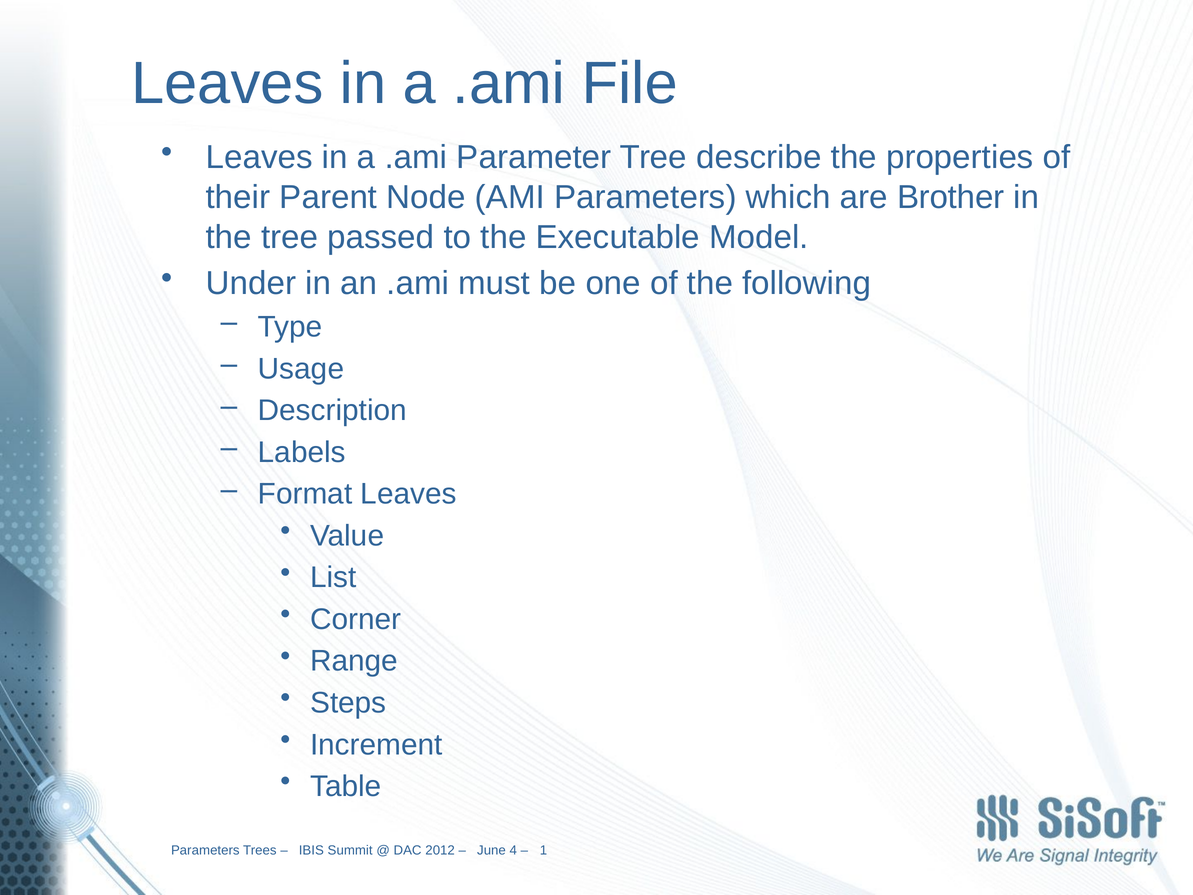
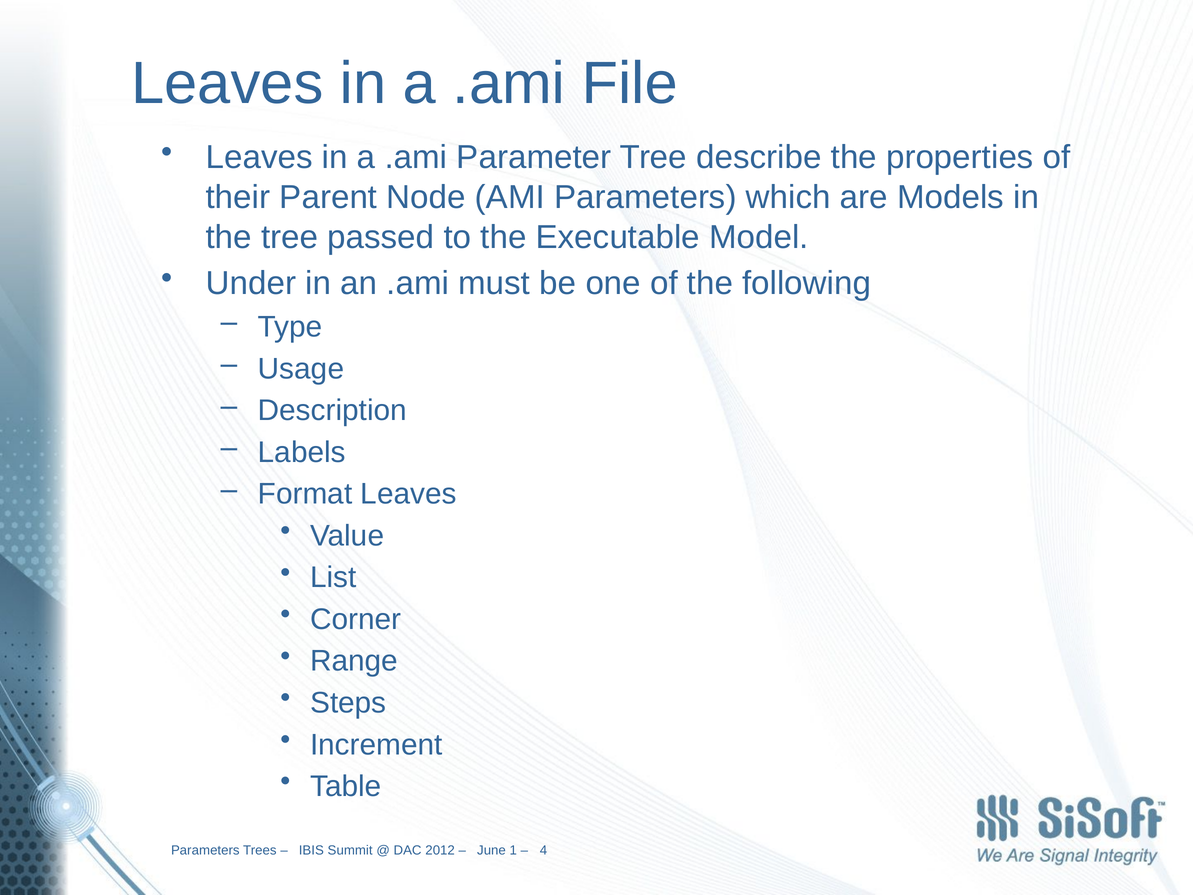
Brother: Brother -> Models
4: 4 -> 1
1: 1 -> 4
